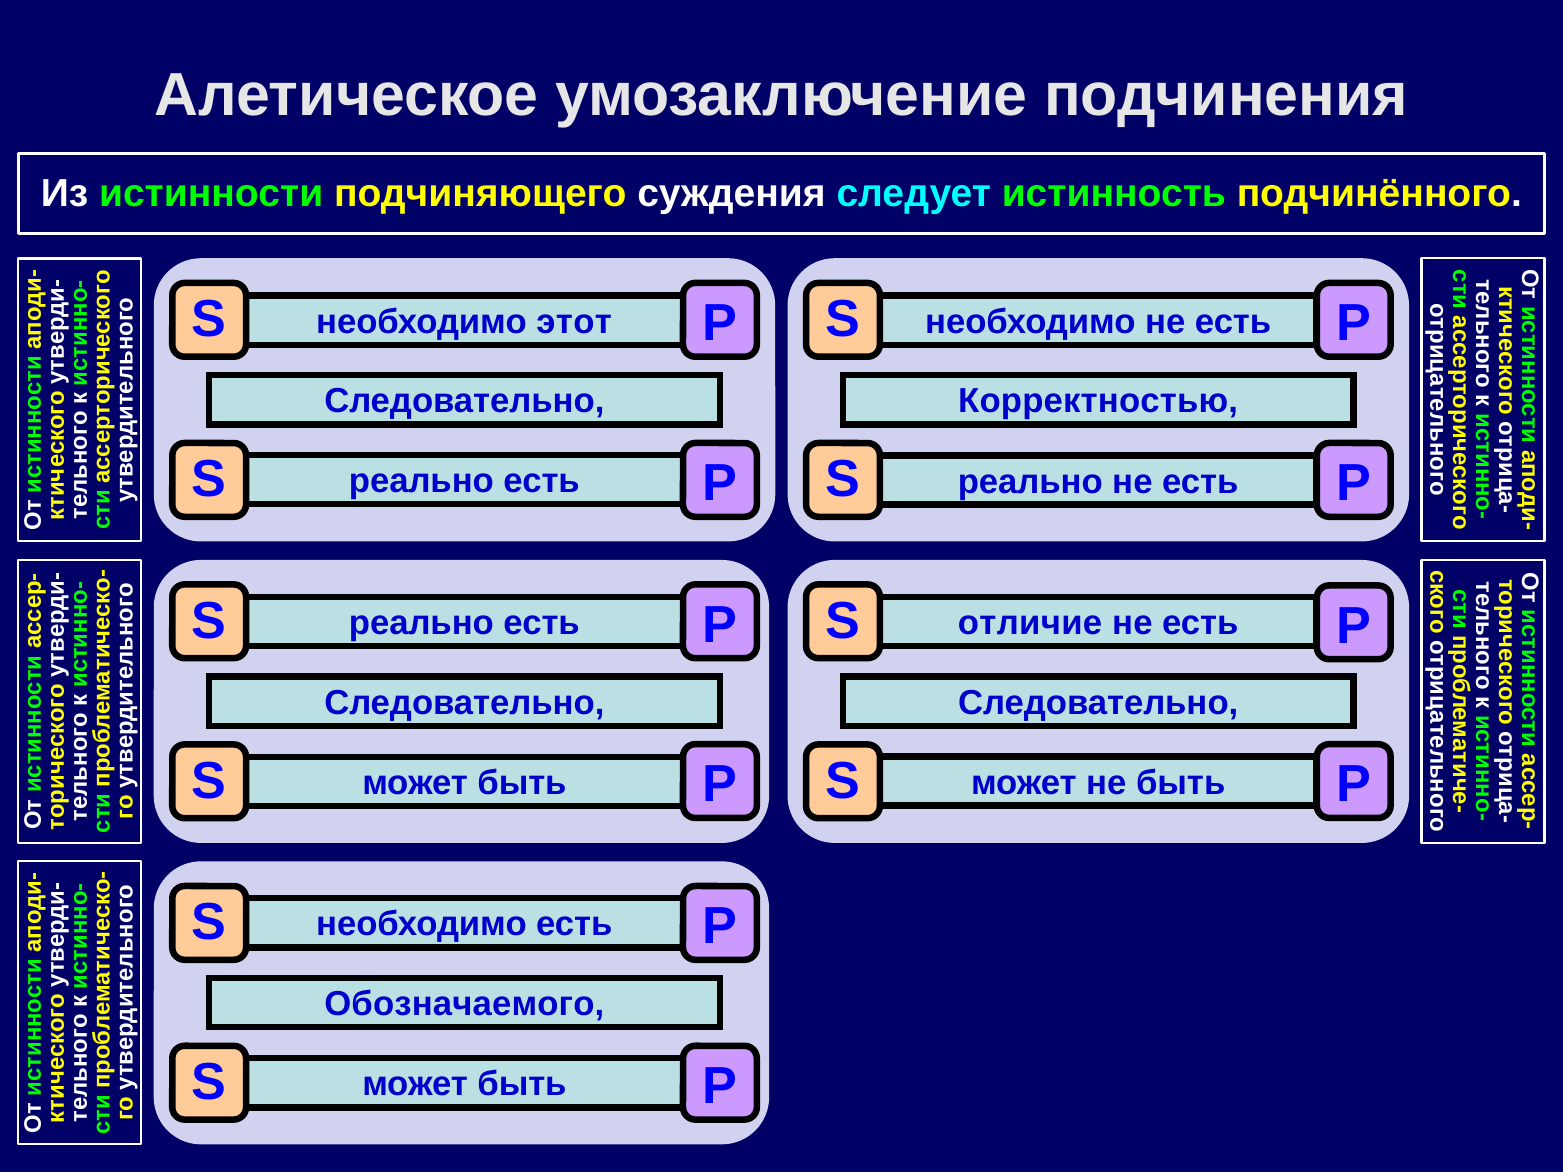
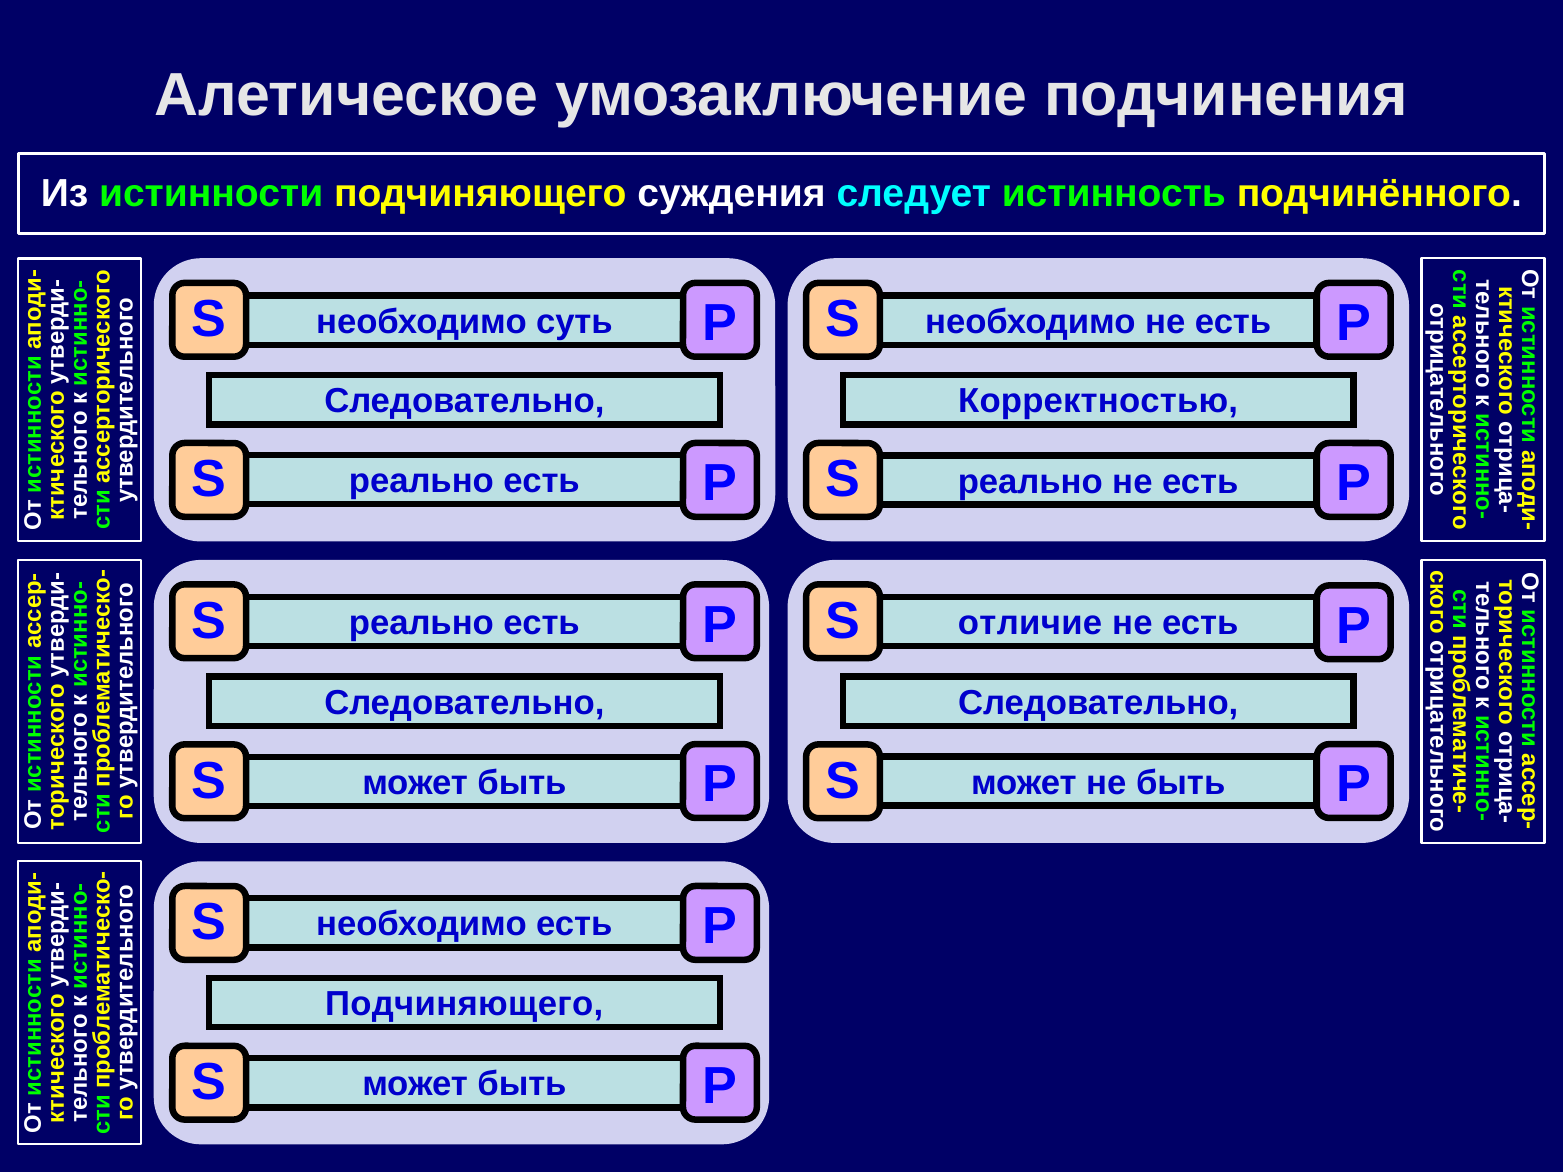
этот: этот -> суть
Обозначаемого at (464, 1005): Обозначаемого -> Подчиняющего
